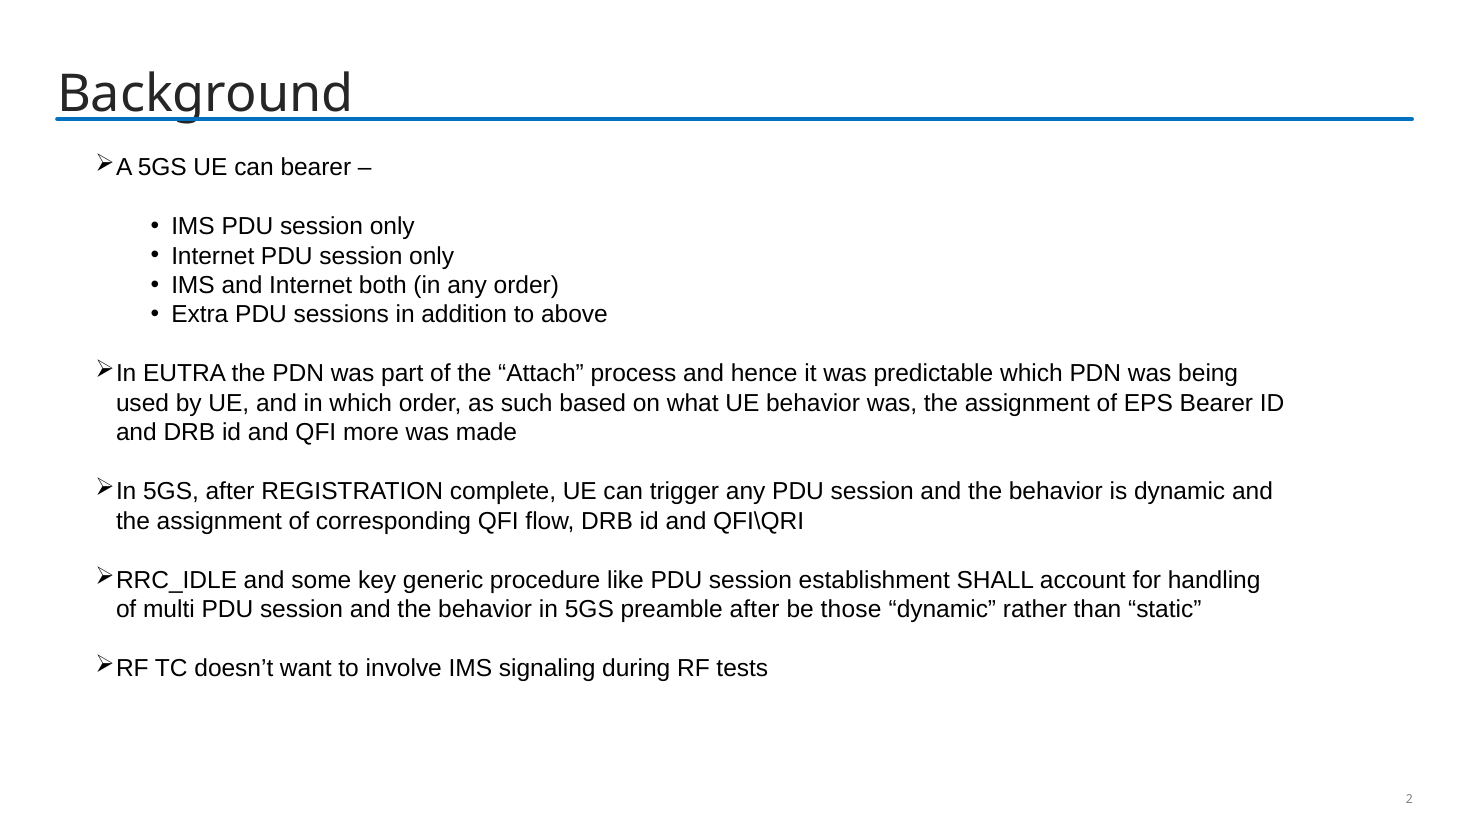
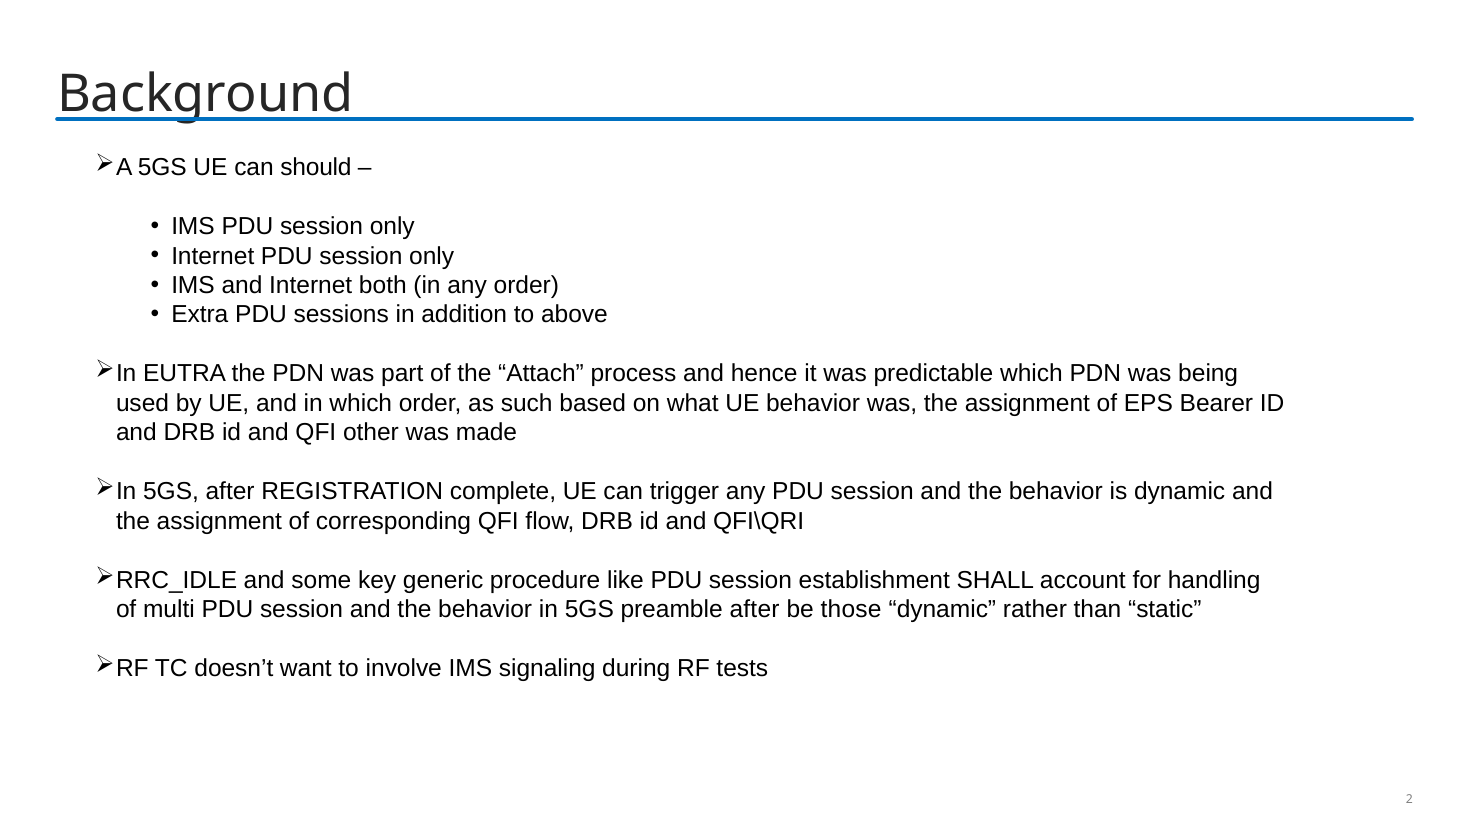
can bearer: bearer -> should
more: more -> other
